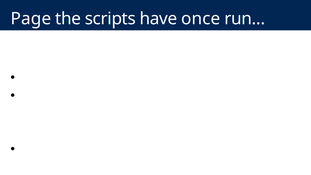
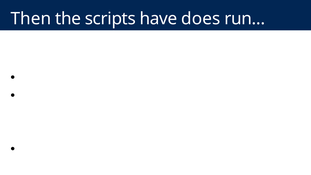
Page at (31, 19): Page -> Then
once: once -> does
